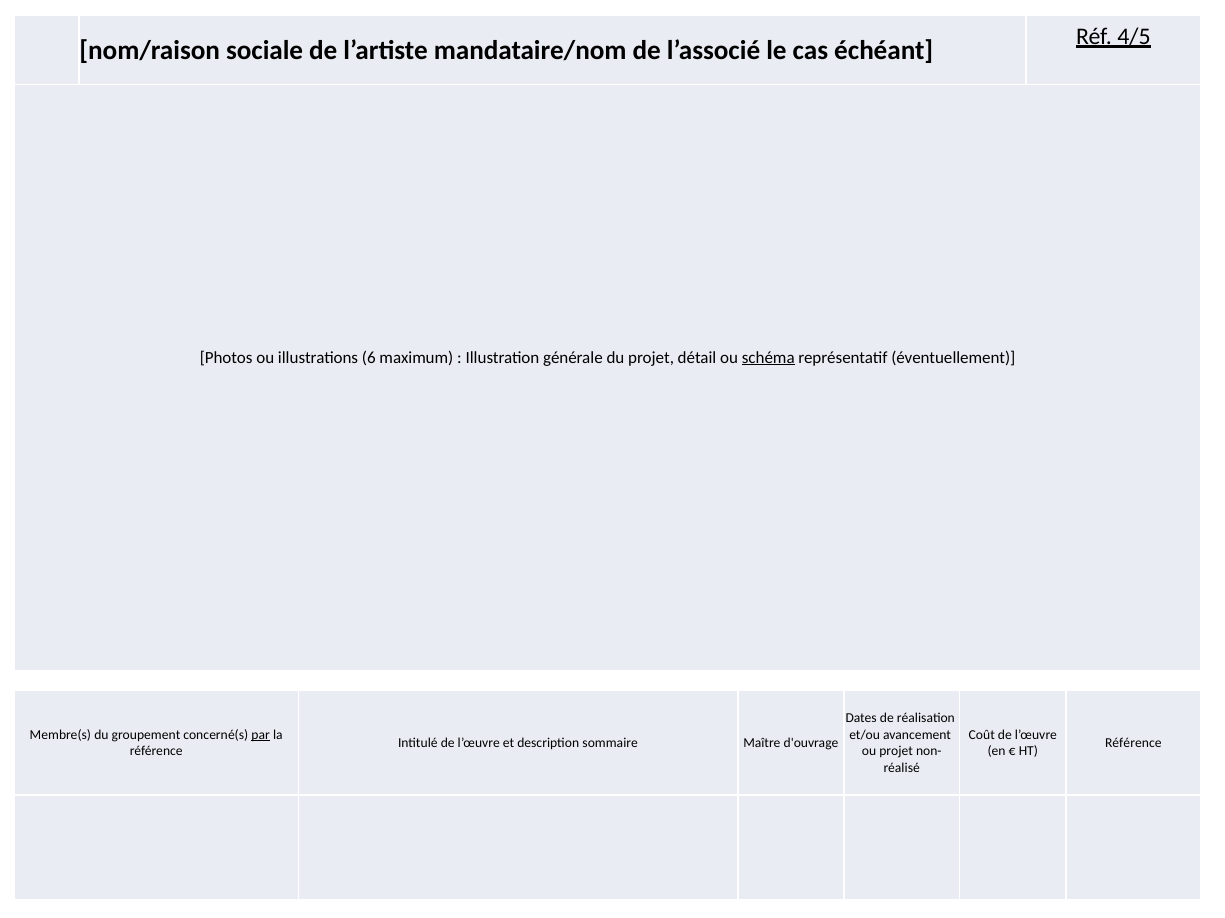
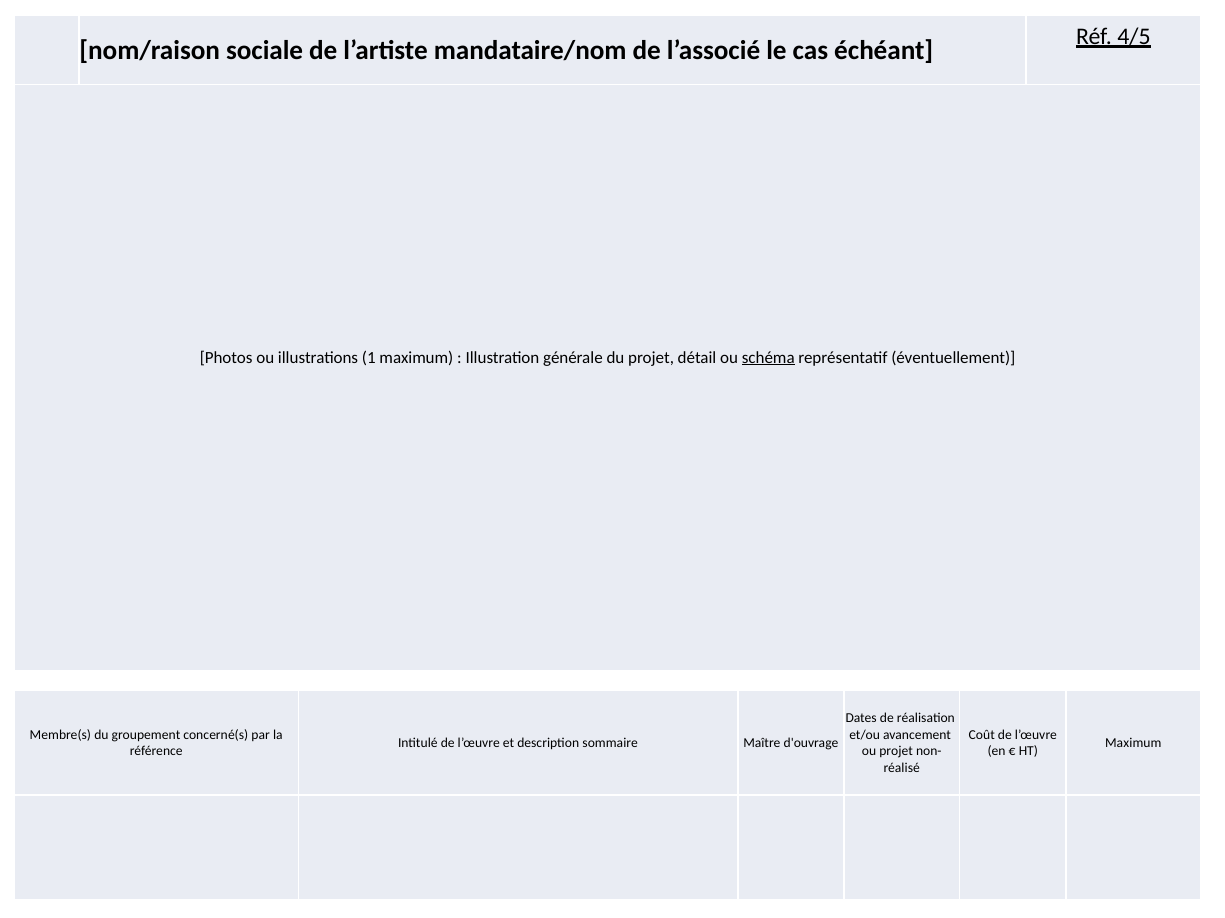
6: 6 -> 1
par underline: present -> none
Référence at (1133, 744): Référence -> Maximum
